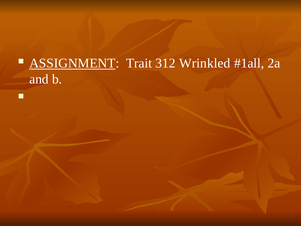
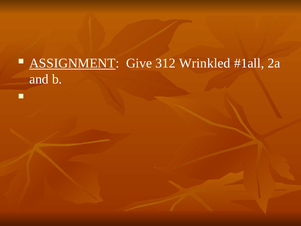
Trait: Trait -> Give
